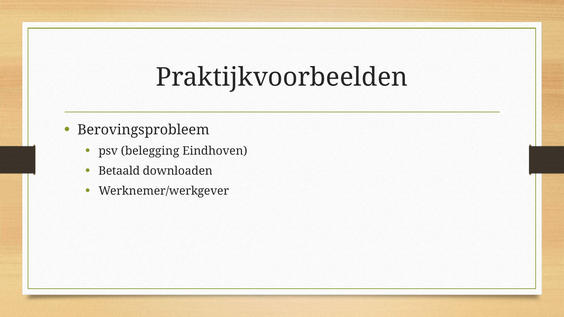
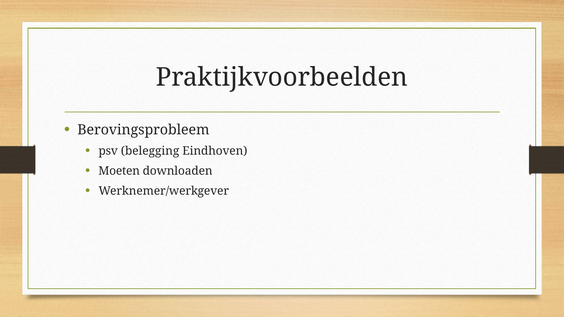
Betaald: Betaald -> Moeten
